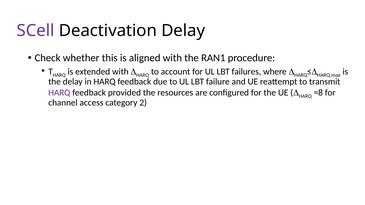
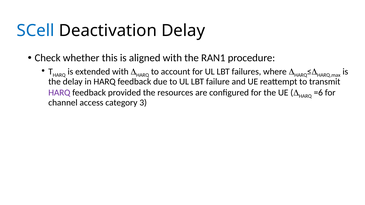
SCell colour: purple -> blue
=8: =8 -> =6
2: 2 -> 3
